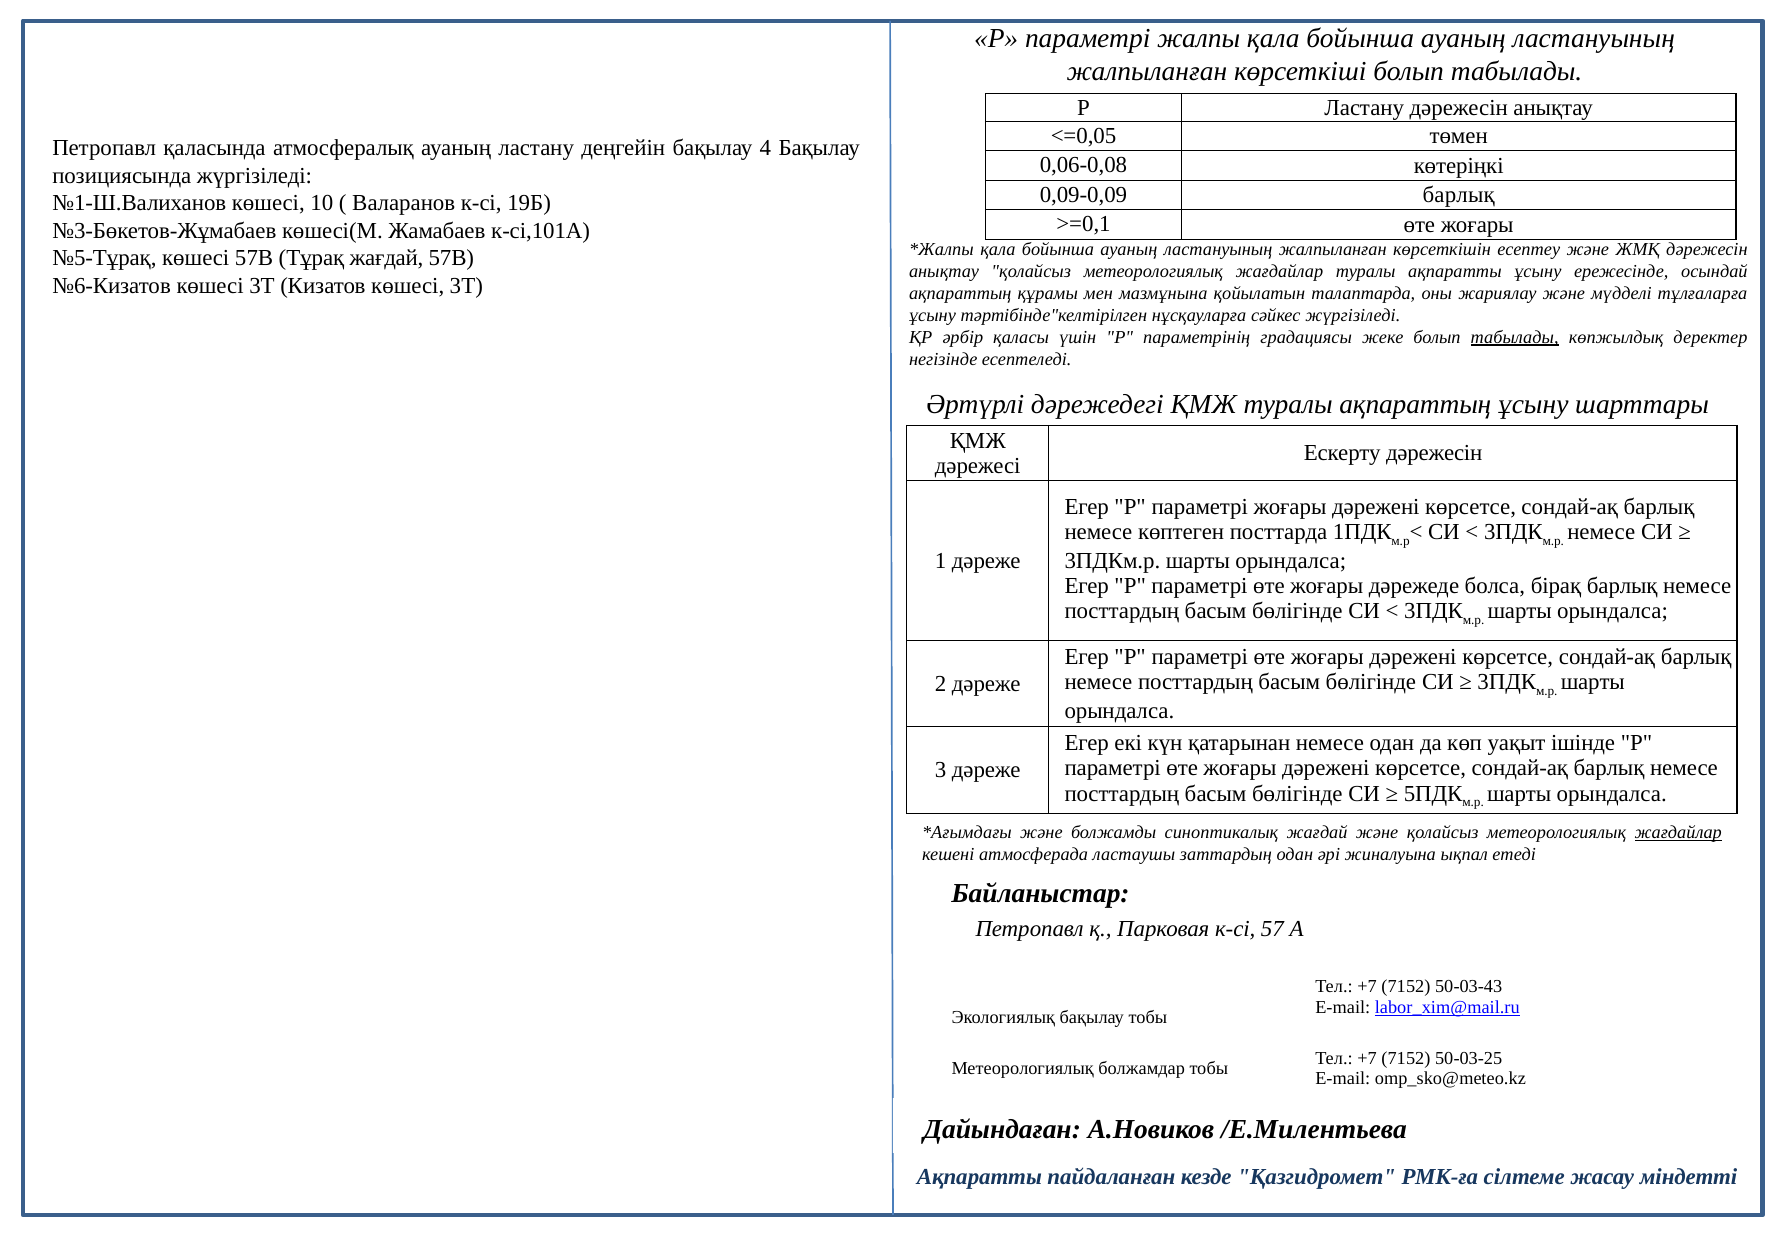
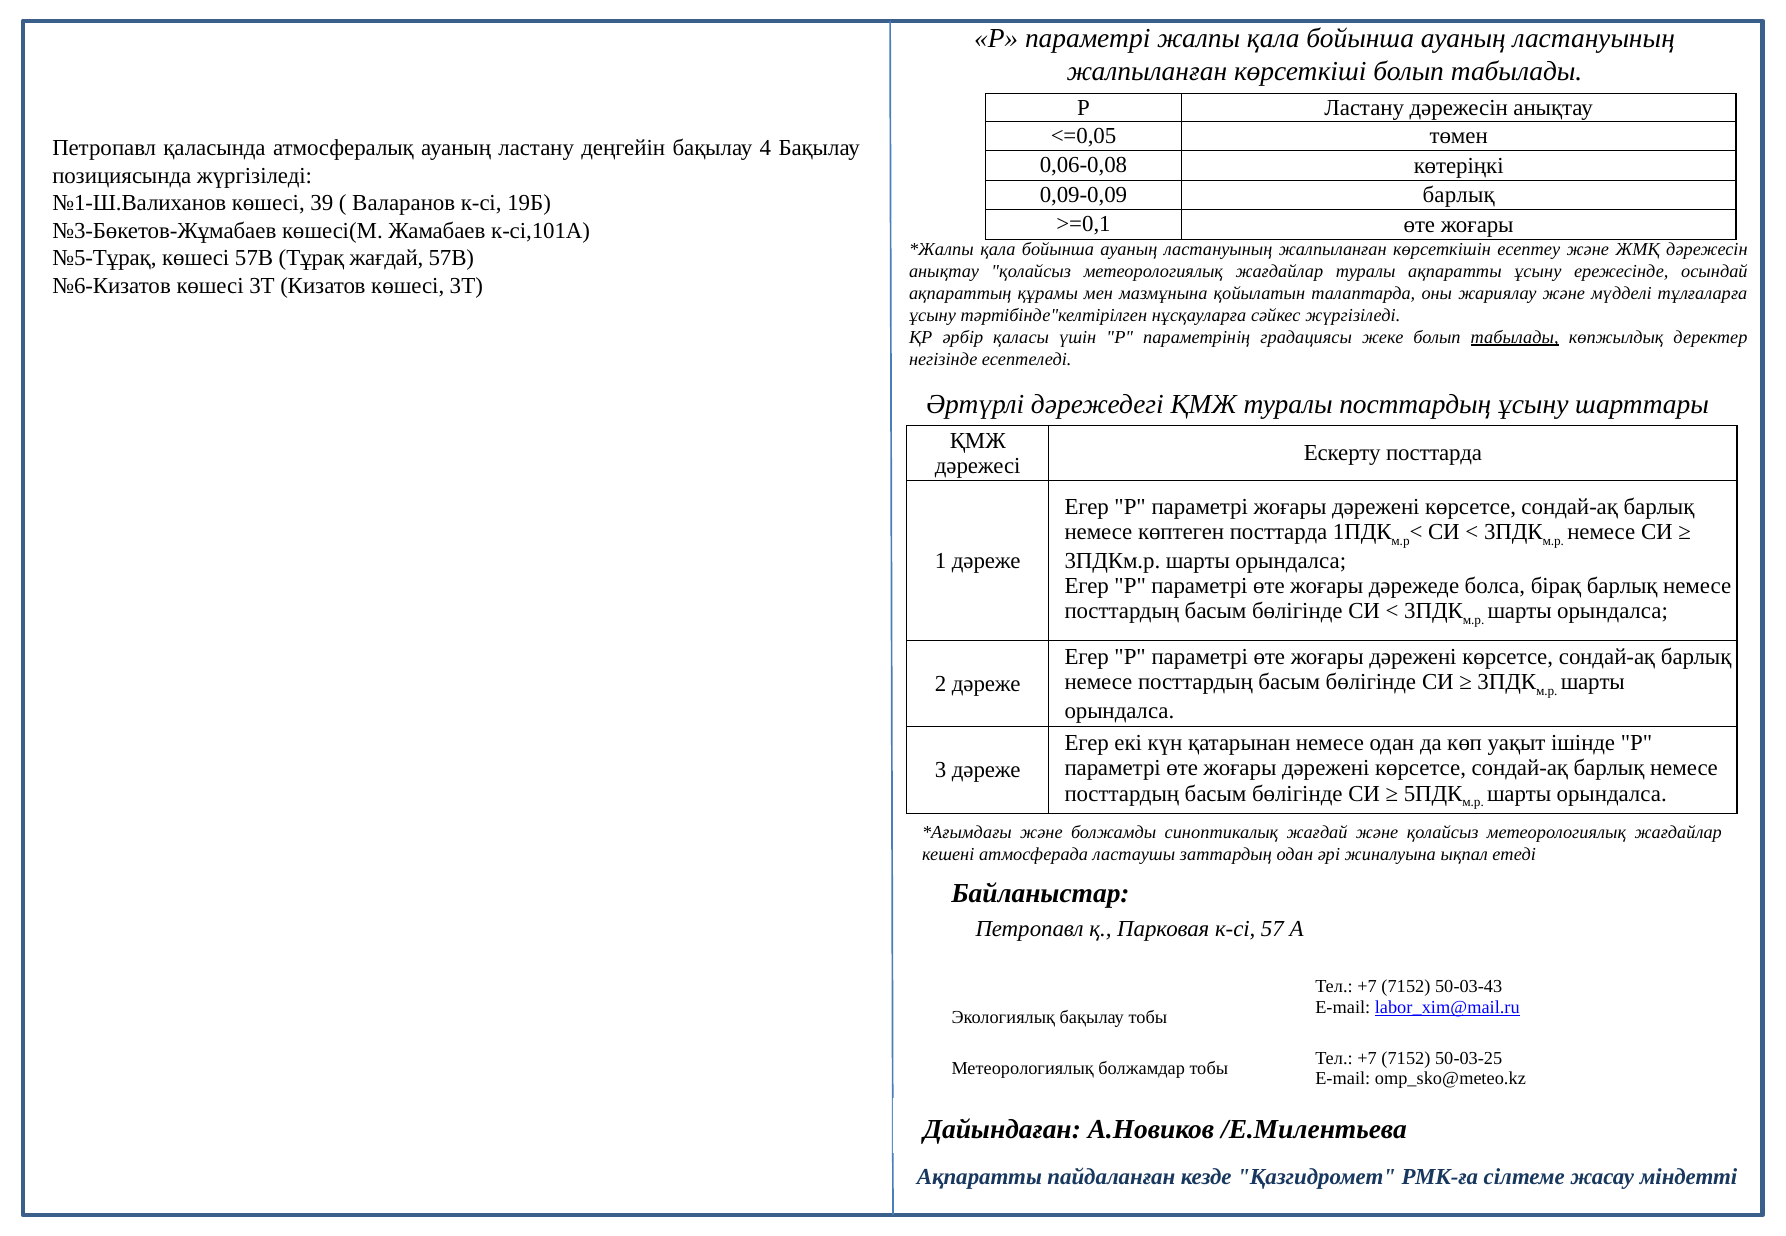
10: 10 -> 39
туралы ақпараттың: ақпараттың -> посттардың
Ескерту дәрежесін: дәрежесін -> посттарда
жағдайлар at (1678, 833) underline: present -> none
